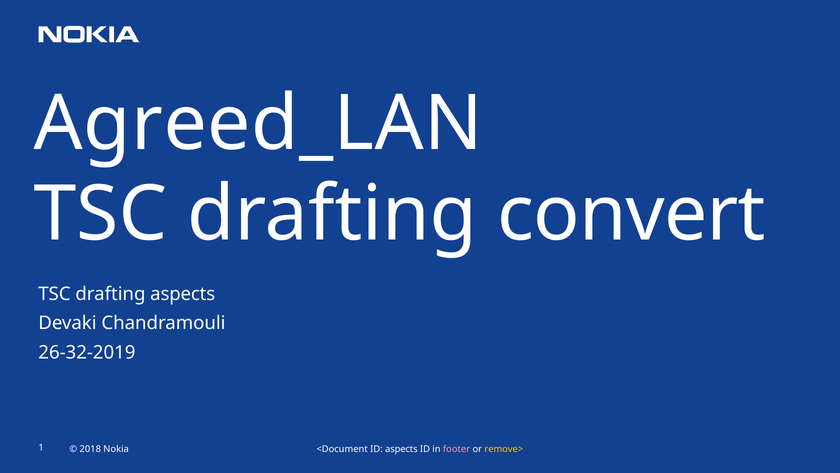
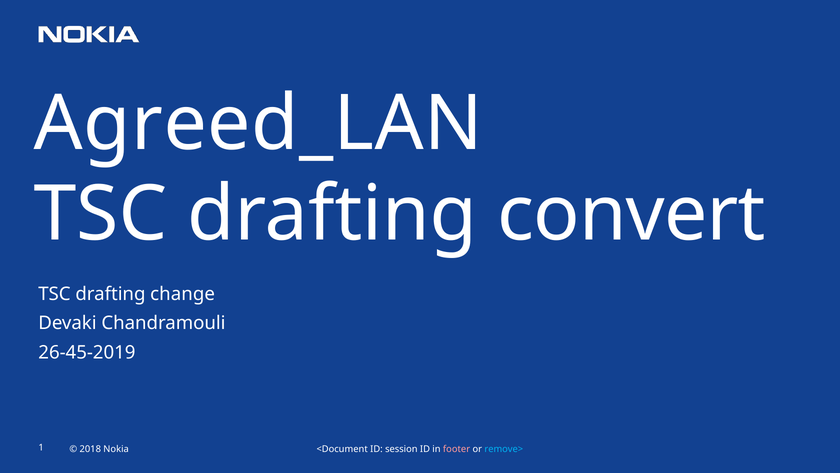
drafting aspects: aspects -> change
26-32-2019: 26-32-2019 -> 26-45-2019
ID aspects: aspects -> session
remove> colour: yellow -> light blue
